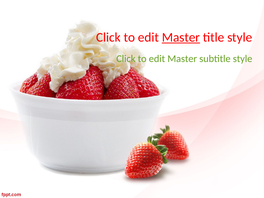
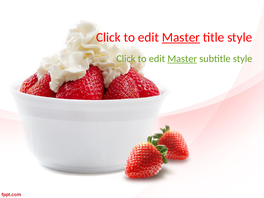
Master at (182, 59) underline: none -> present
